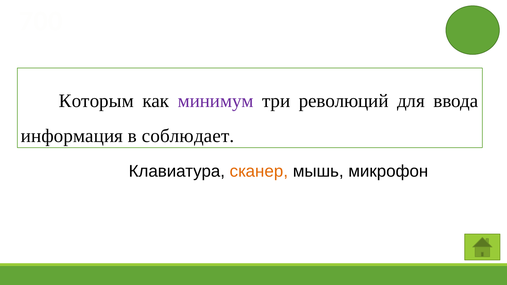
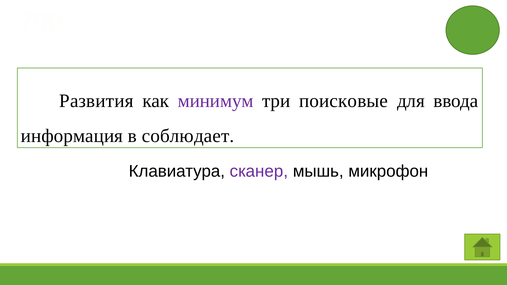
Которым: Которым -> Развития
революций: революций -> поисковые
сканер colour: orange -> purple
